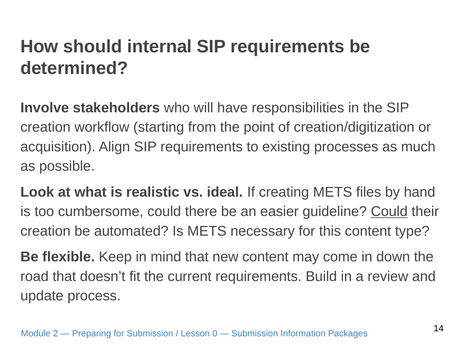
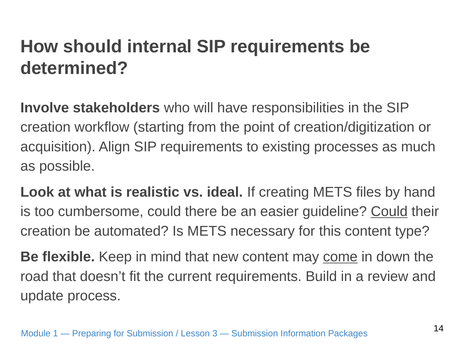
come underline: none -> present
2: 2 -> 1
0: 0 -> 3
